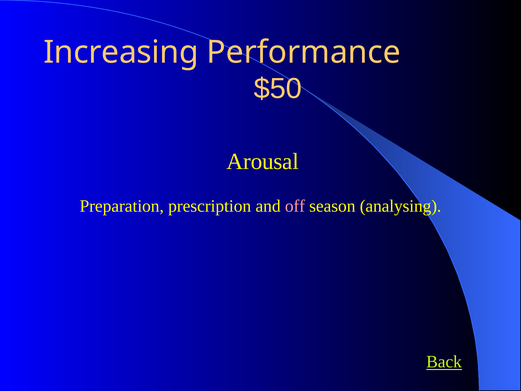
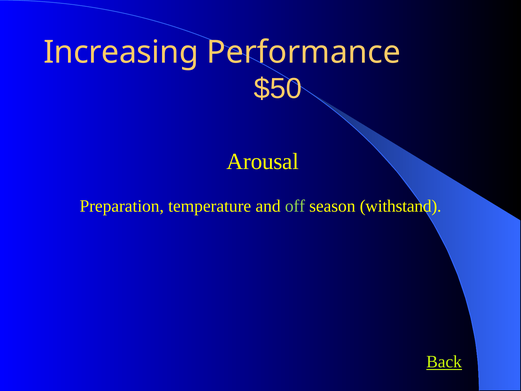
prescription: prescription -> temperature
off colour: pink -> light green
analysing: analysing -> withstand
